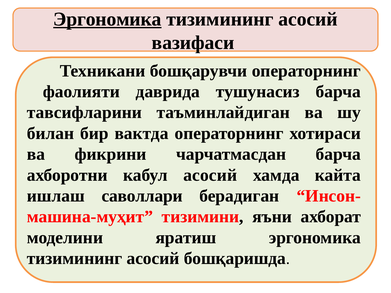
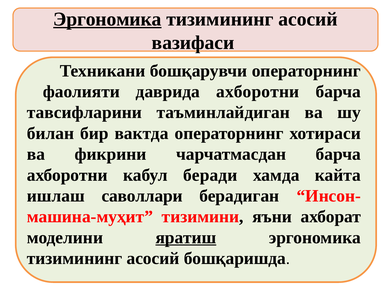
даврида тушунасиз: тушунасиз -> ахборотни
кабул асосий: асосий -> беради
яратиш underline: none -> present
